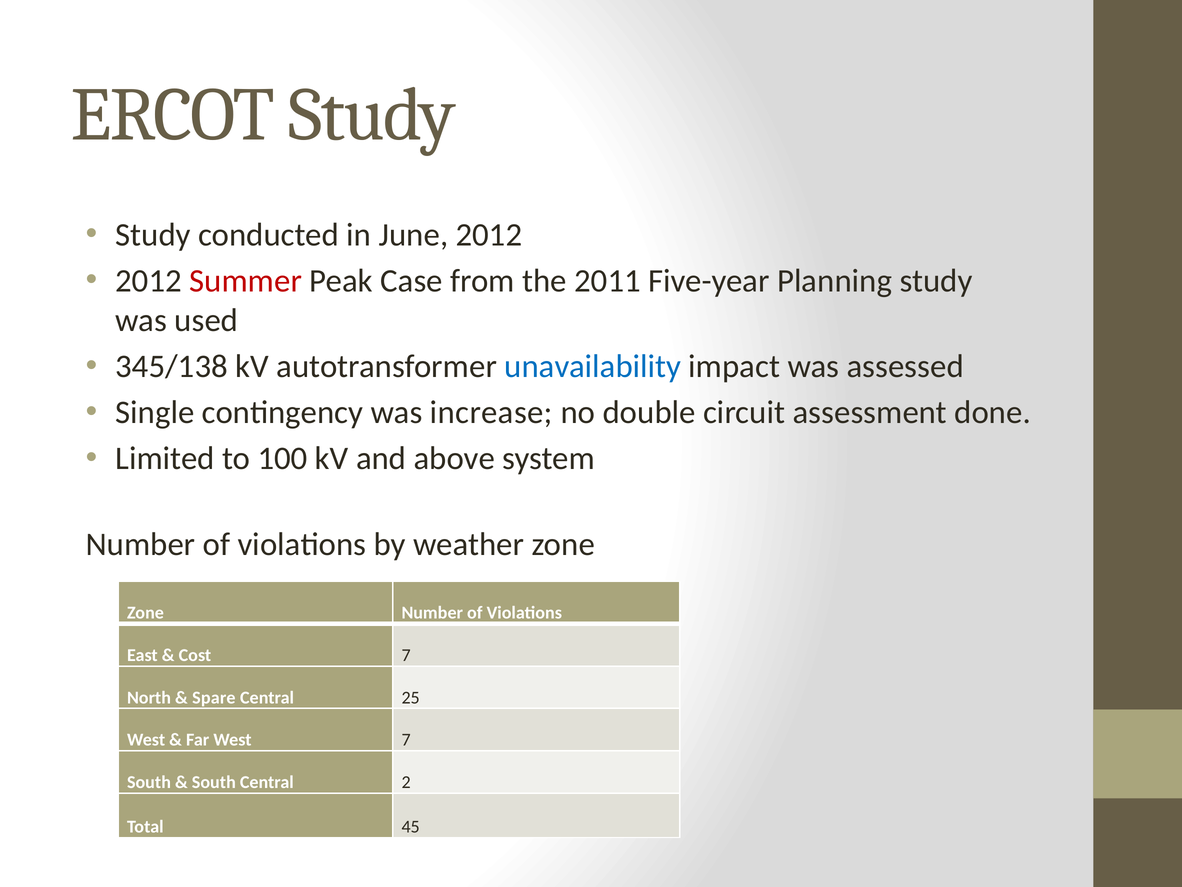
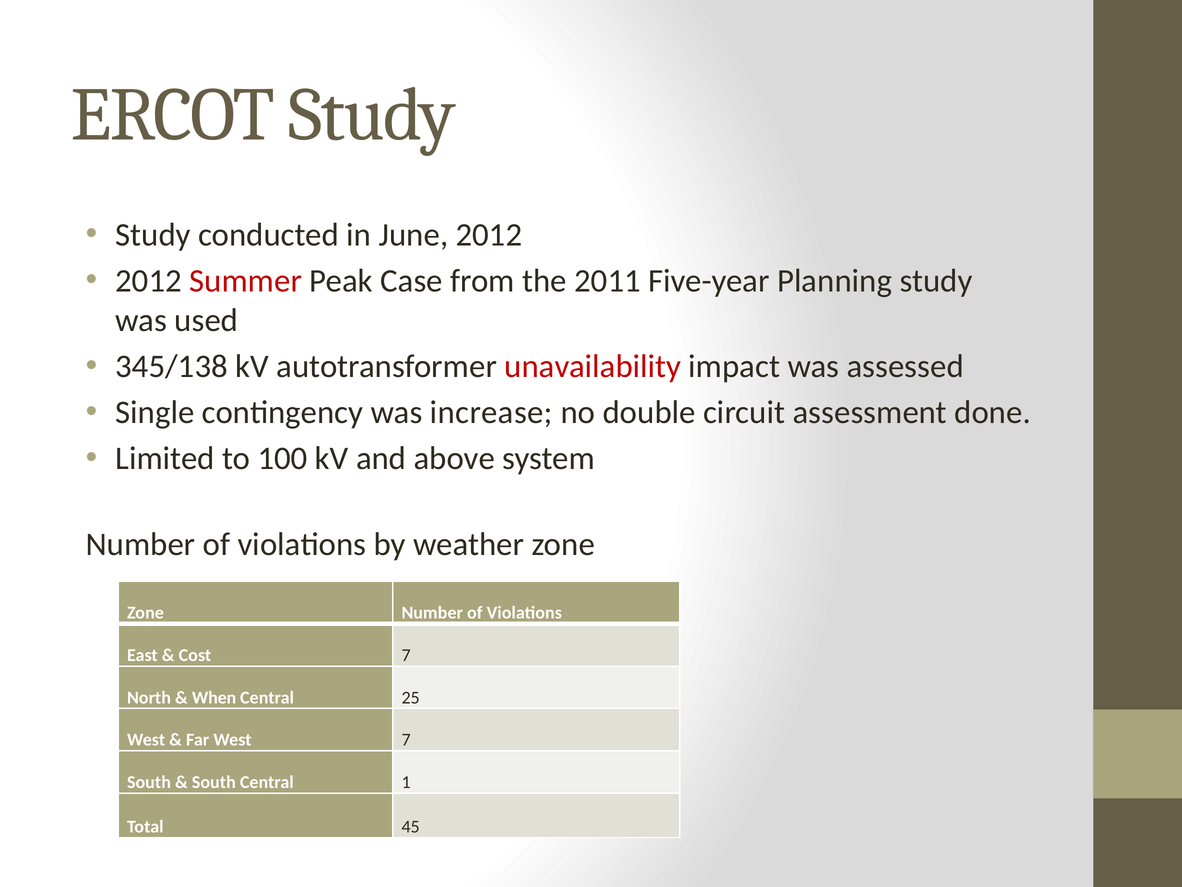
unavailability colour: blue -> red
Spare: Spare -> When
2: 2 -> 1
